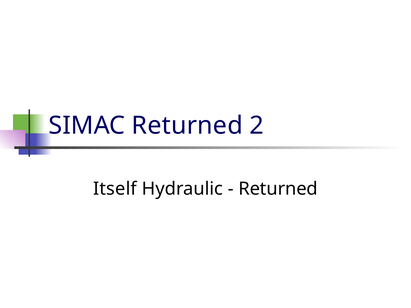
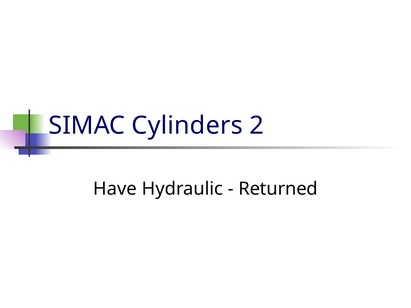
SIMAC Returned: Returned -> Cylinders
Itself: Itself -> Have
